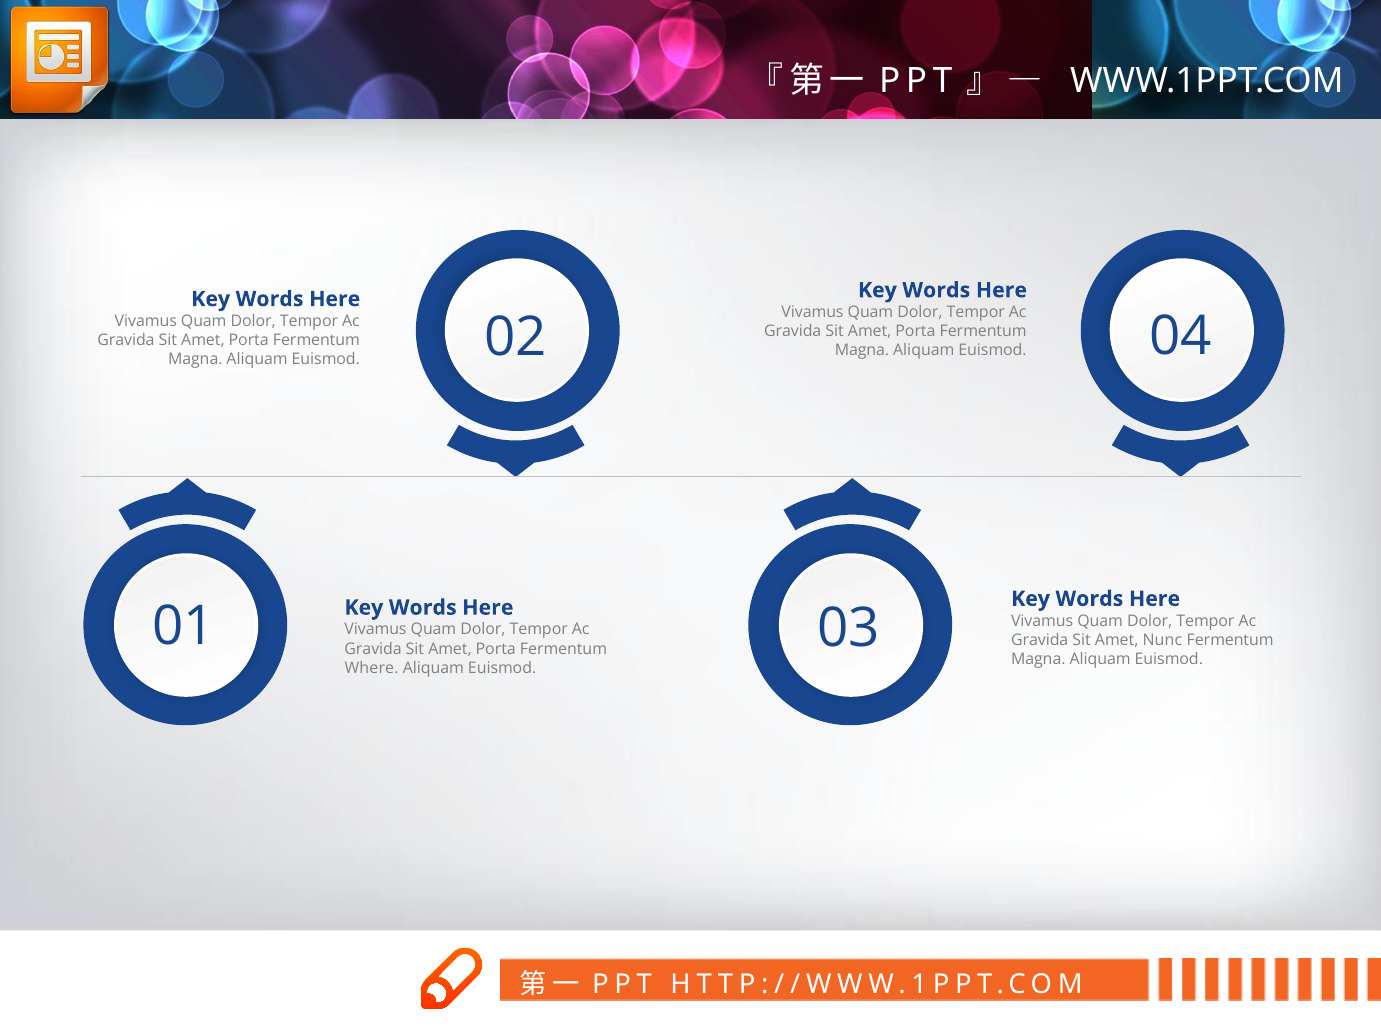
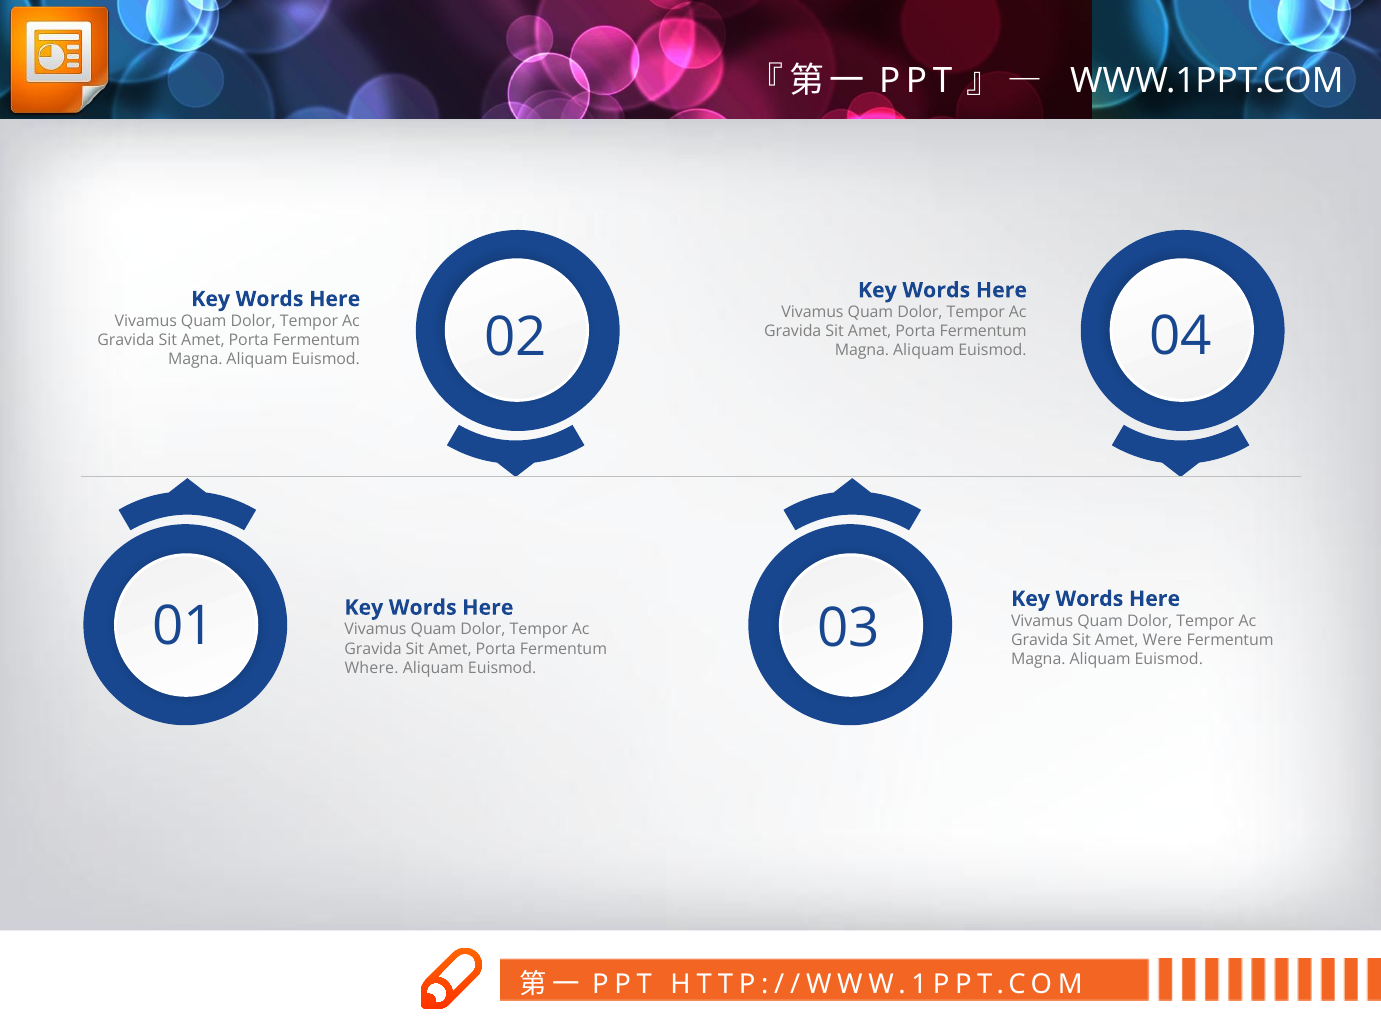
Nunc: Nunc -> Were
